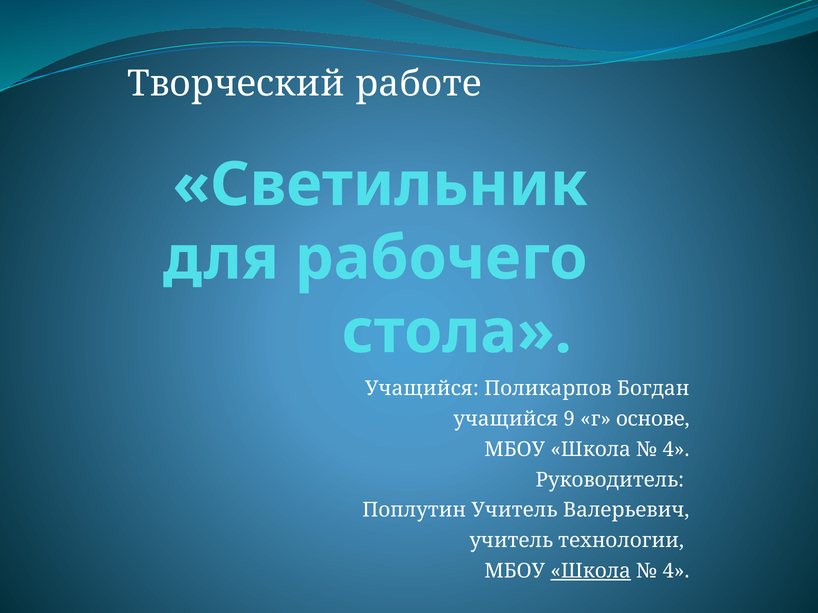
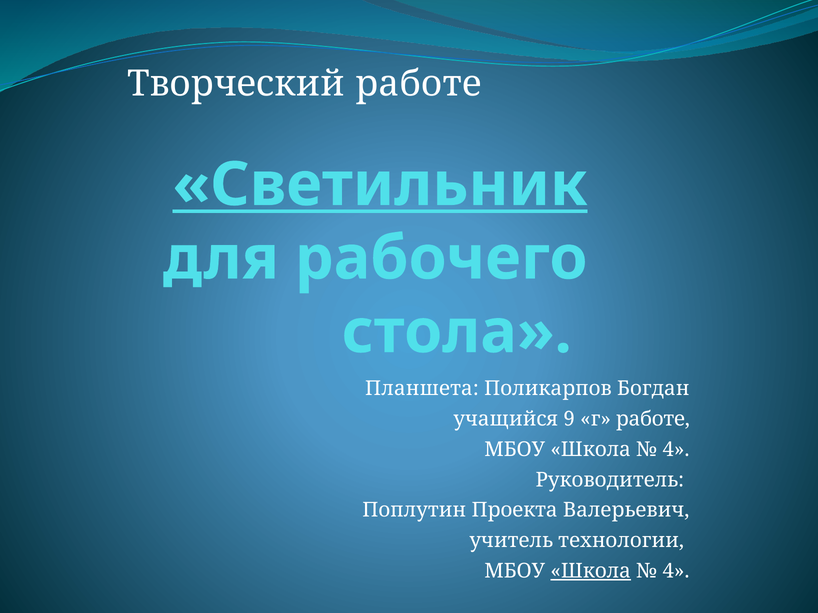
Светильник underline: none -> present
Учащийся at (422, 389): Учащийся -> Планшета
г основе: основе -> работе
Поплутин Учитель: Учитель -> Проекта
